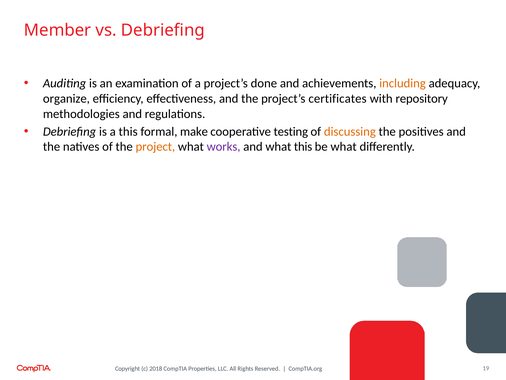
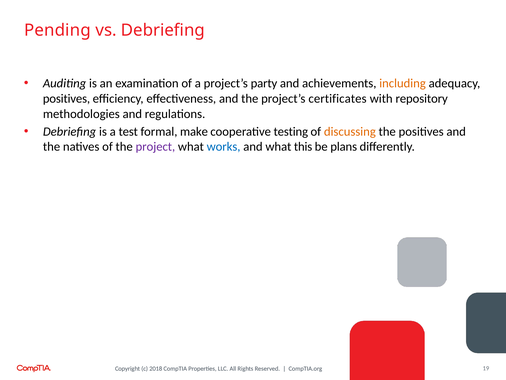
Member: Member -> Pending
done: done -> party
organize at (66, 99): organize -> positives
a this: this -> test
project colour: orange -> purple
works colour: purple -> blue
be what: what -> plans
